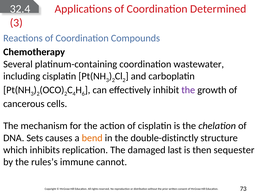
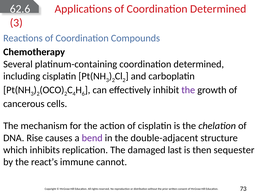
32.4: 32.4 -> 62.6
platinum-containing coordination wastewater: wastewater -> determined
Sets: Sets -> Rise
bend colour: orange -> purple
double-distinctly: double-distinctly -> double-adjacent
rules’s: rules’s -> react’s
